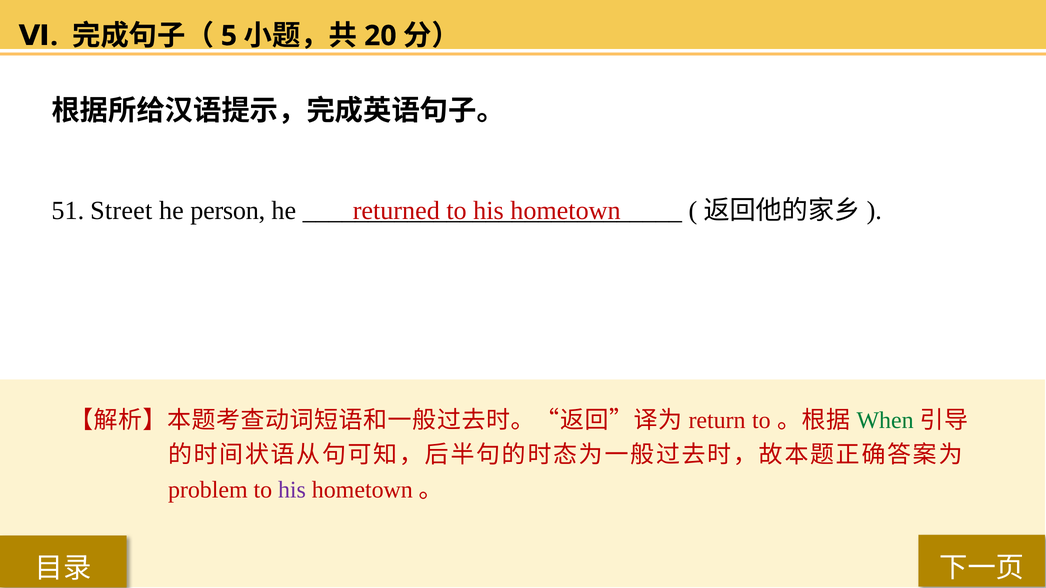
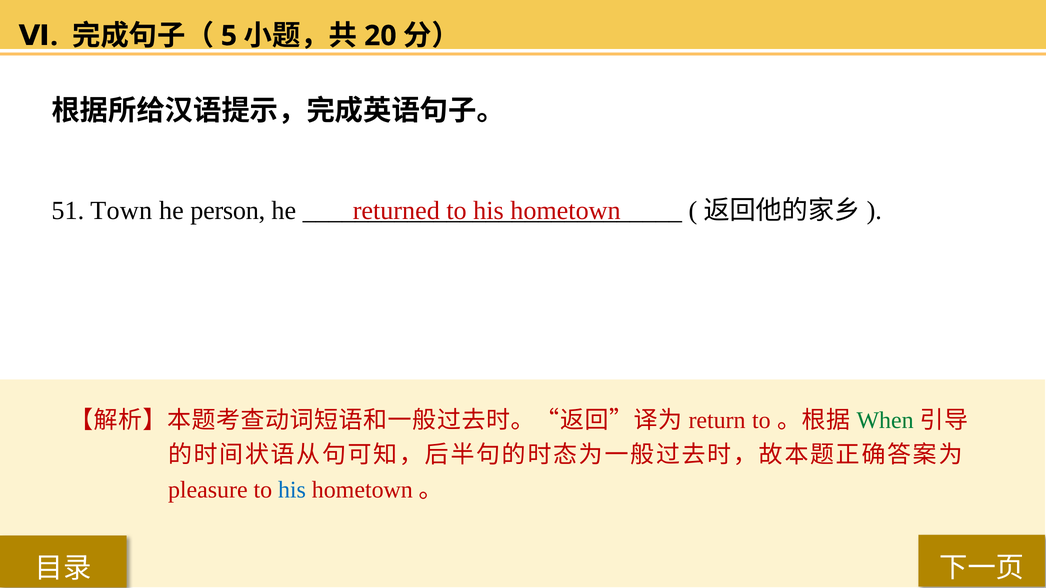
Street: Street -> Town
problem: problem -> pleasure
his at (292, 490) colour: purple -> blue
